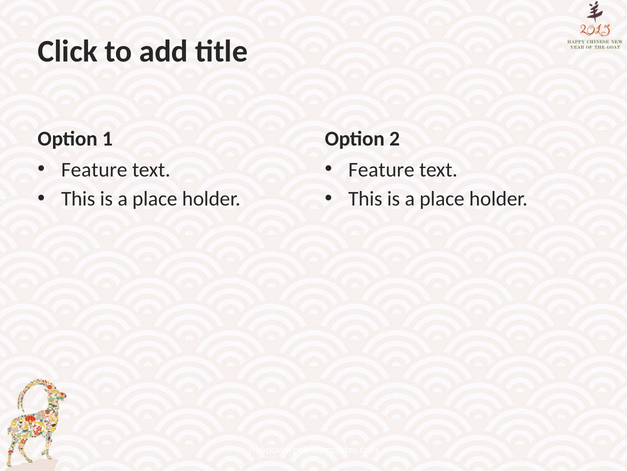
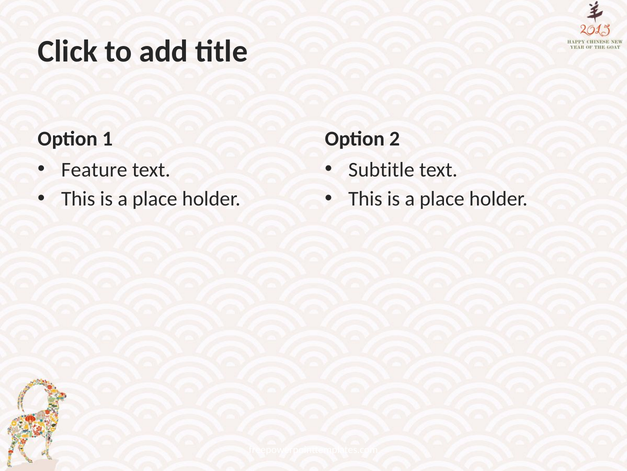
Feature at (381, 169): Feature -> Subtitle
